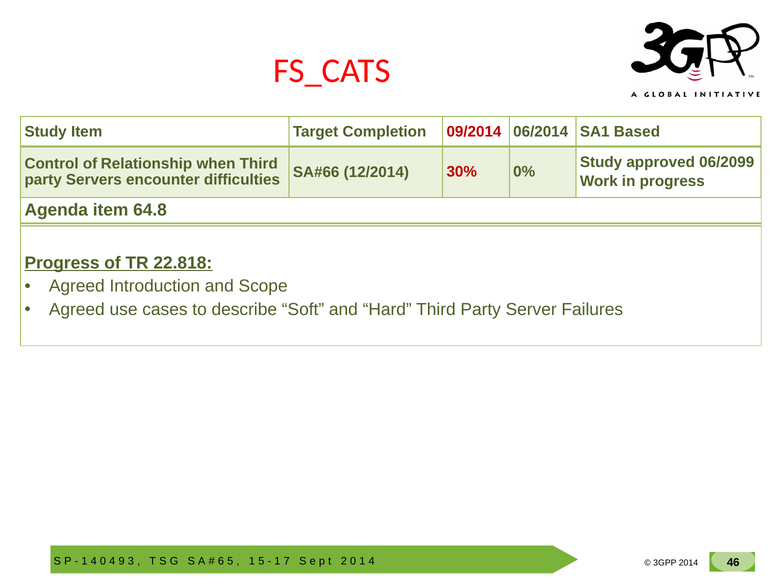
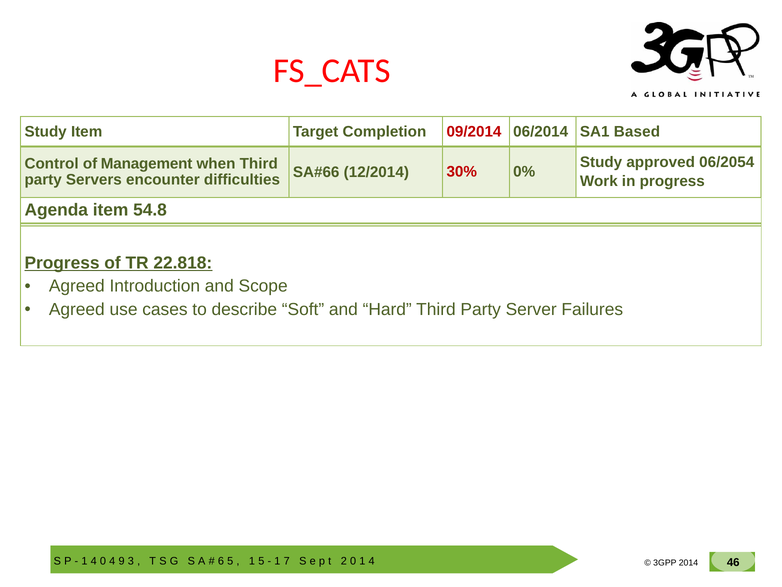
06/2099: 06/2099 -> 06/2054
Relationship: Relationship -> Management
64.8: 64.8 -> 54.8
